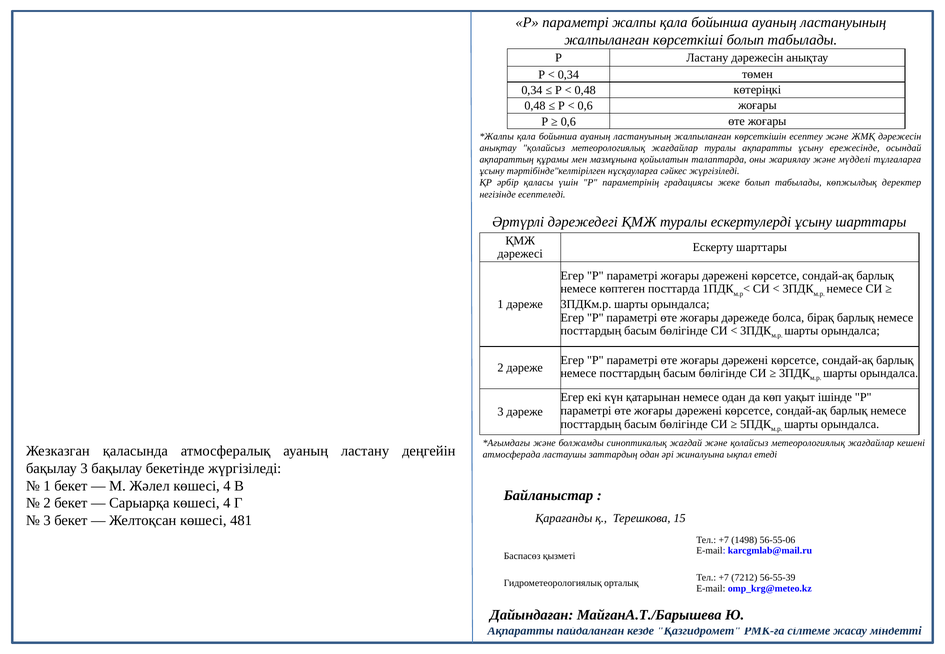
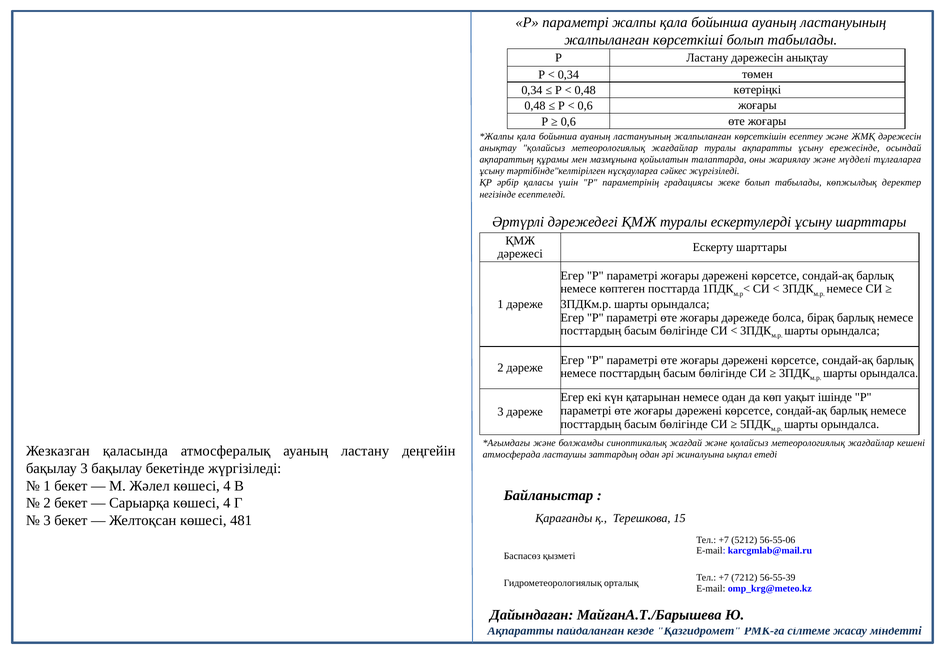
1498: 1498 -> 5212
